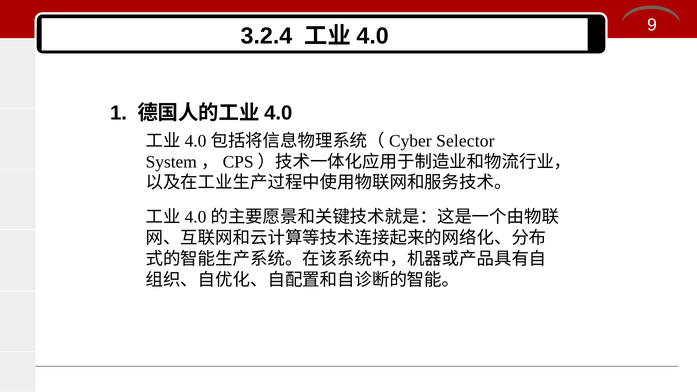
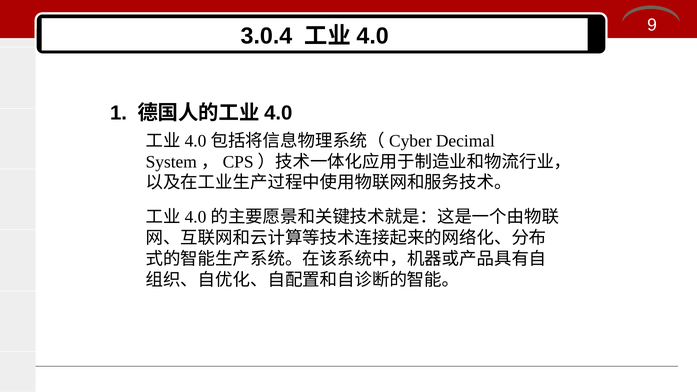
3.2.4: 3.2.4 -> 3.0.4
Selector: Selector -> Decimal
